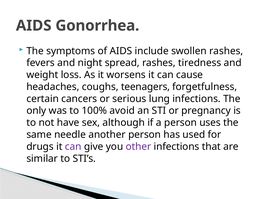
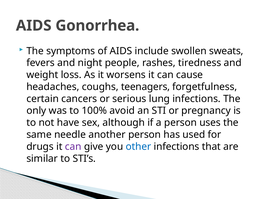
swollen rashes: rashes -> sweats
spread: spread -> people
other colour: purple -> blue
